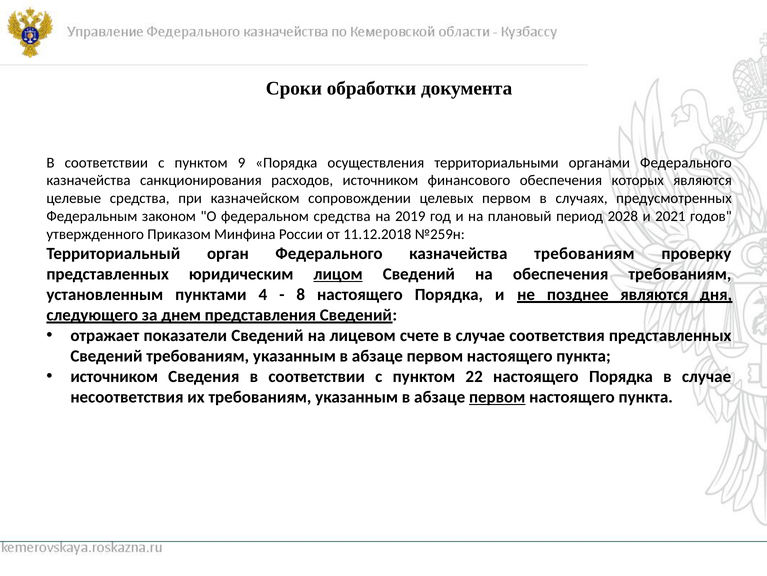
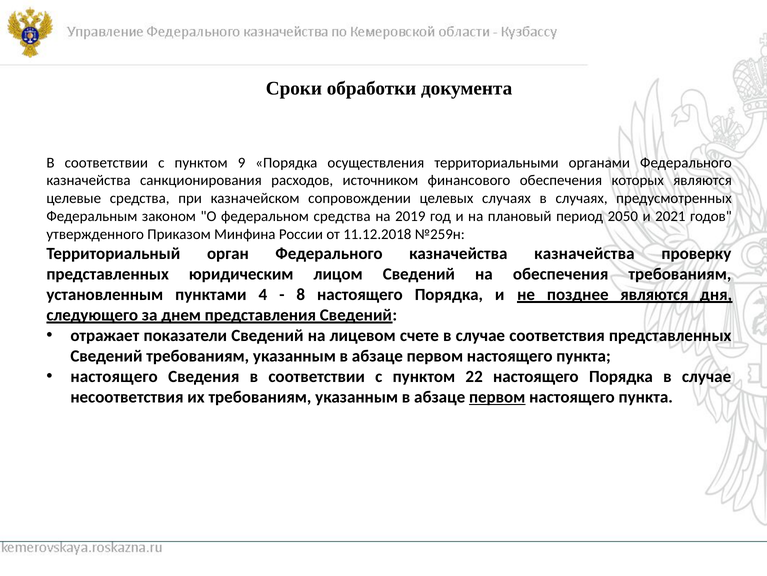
целевых первом: первом -> случаях
2028: 2028 -> 2050
казначейства требованиям: требованиям -> казначейства
лицом underline: present -> none
источником at (114, 376): источником -> настоящего
